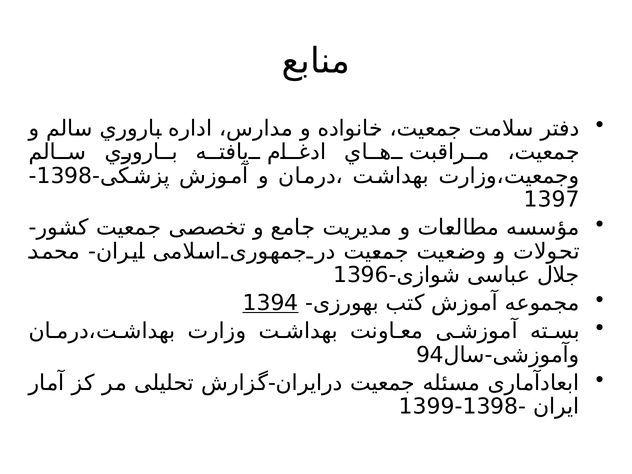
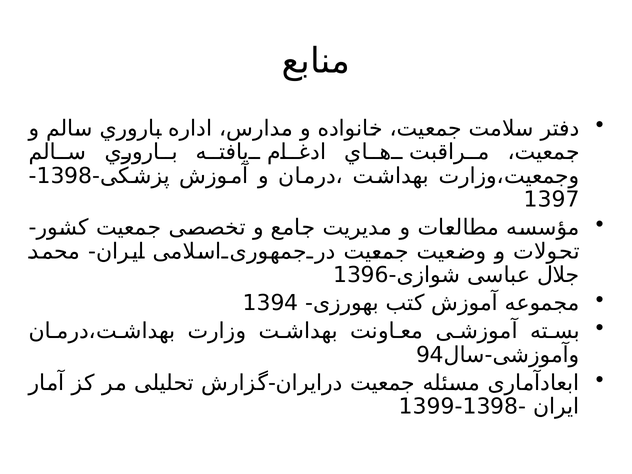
1394 underline: present -> none
